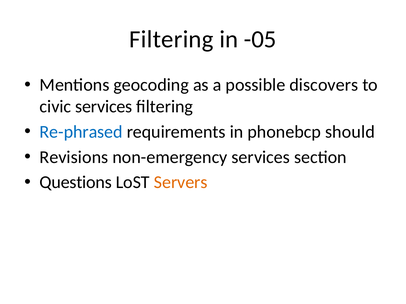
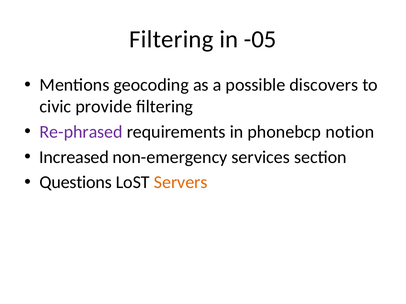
civic services: services -> provide
Re-phrased colour: blue -> purple
should: should -> notion
Revisions: Revisions -> Increased
